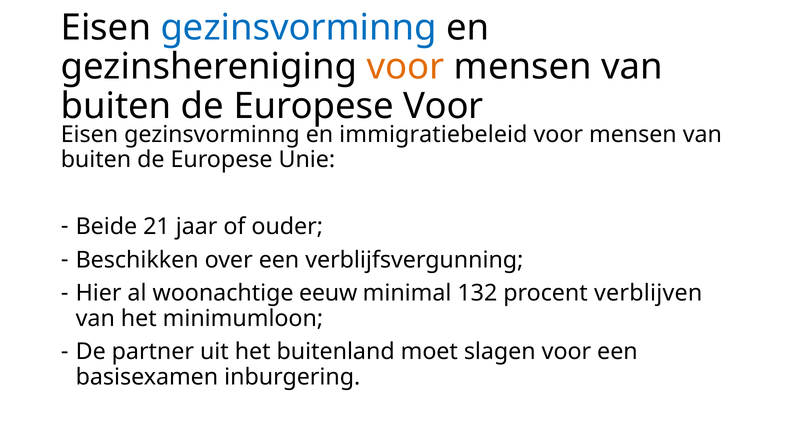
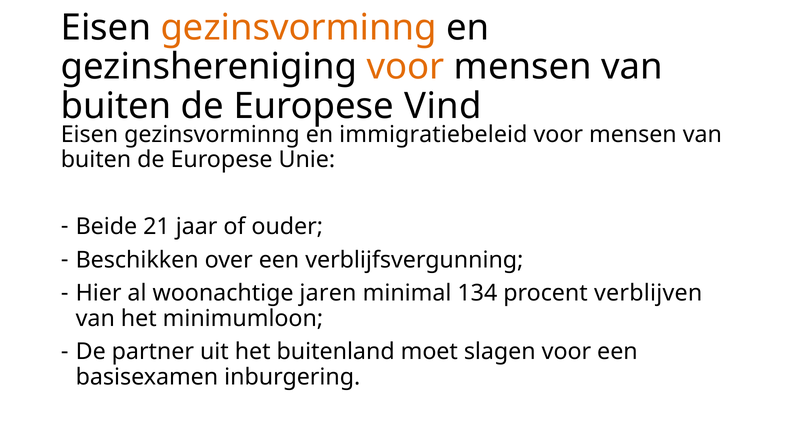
gezinsvorminng at (299, 28) colour: blue -> orange
Europese Voor: Voor -> Vind
eeuw: eeuw -> jaren
132: 132 -> 134
